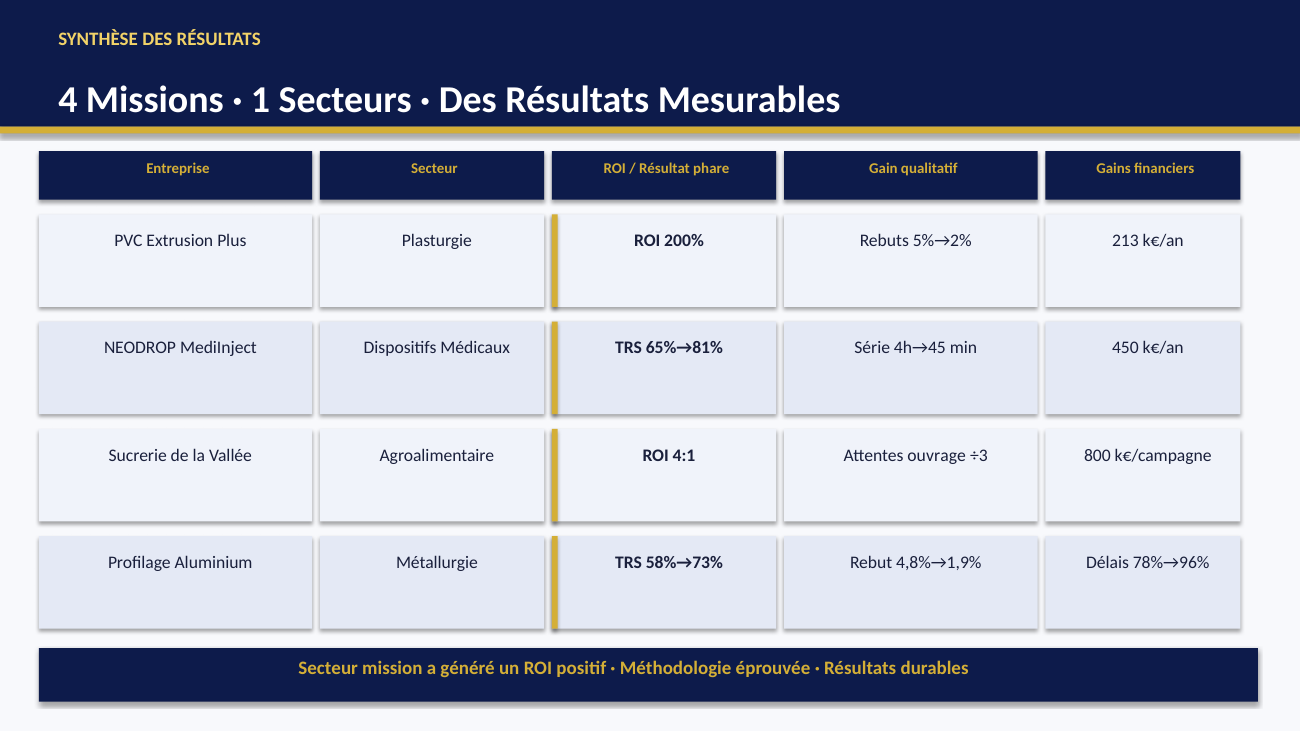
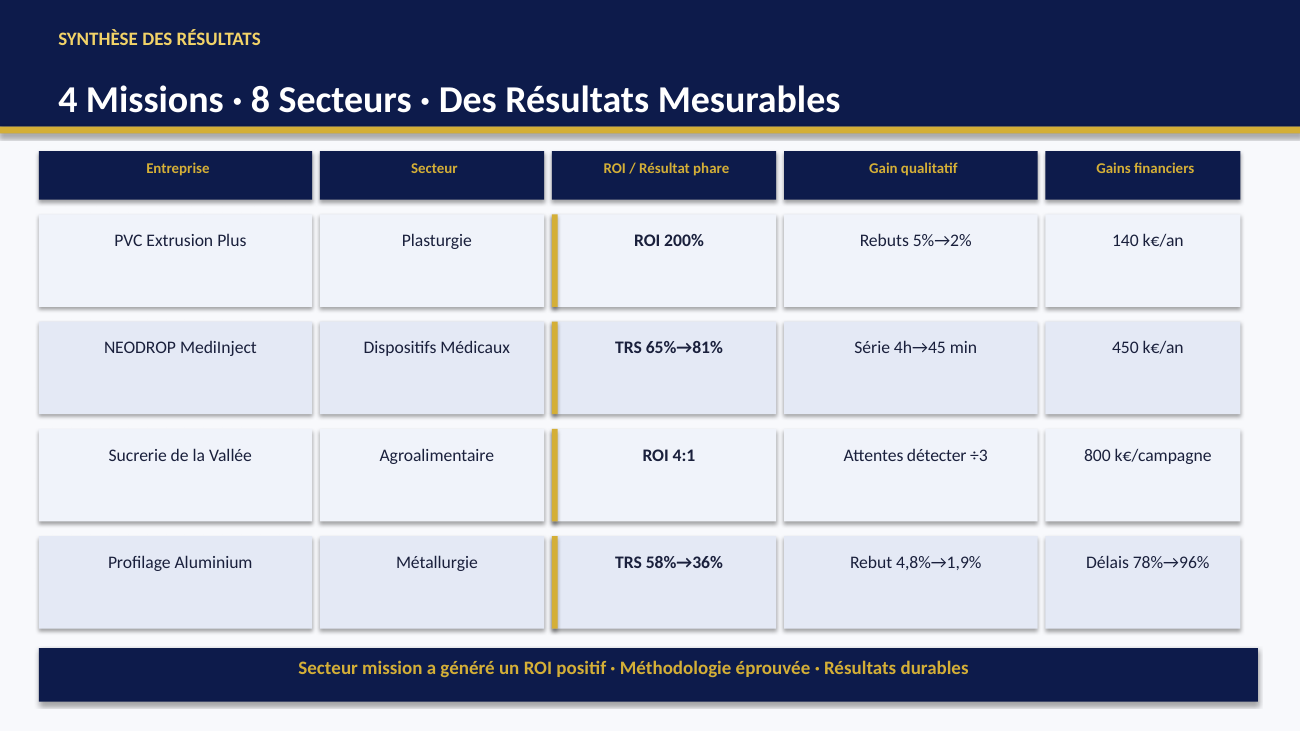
1: 1 -> 8
213: 213 -> 140
ouvrage: ouvrage -> détecter
58%→73%: 58%→73% -> 58%→36%
